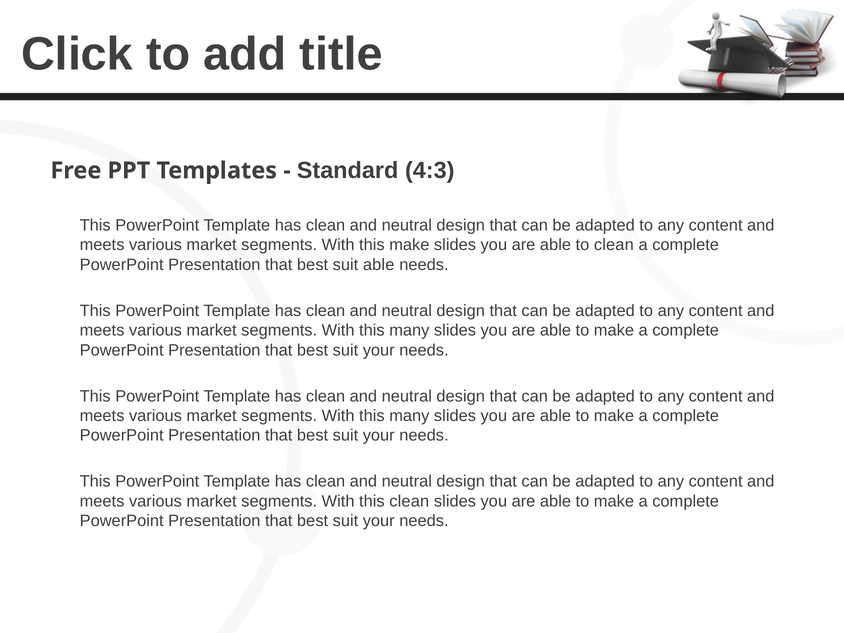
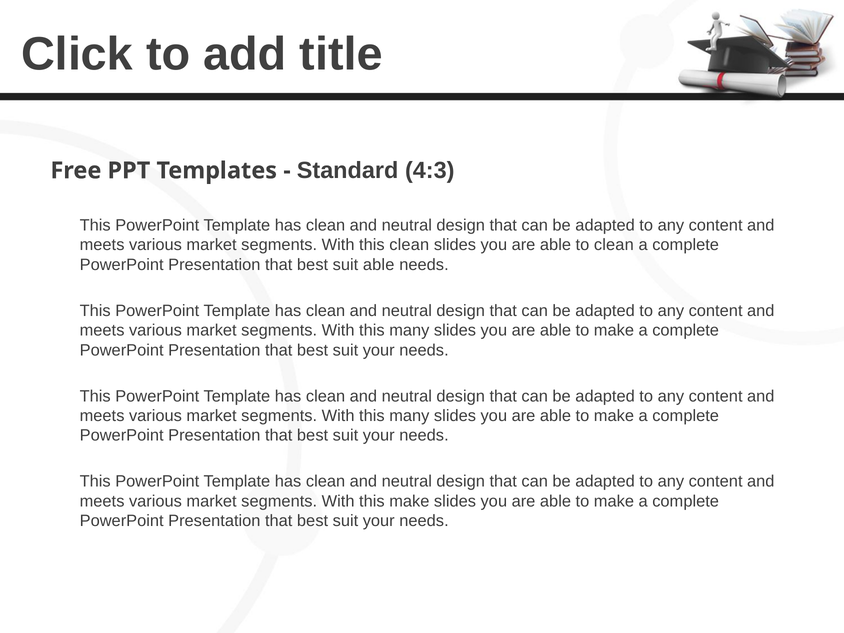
this make: make -> clean
this clean: clean -> make
